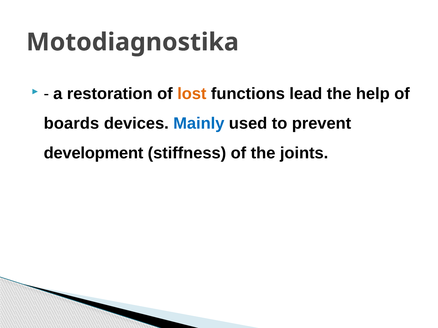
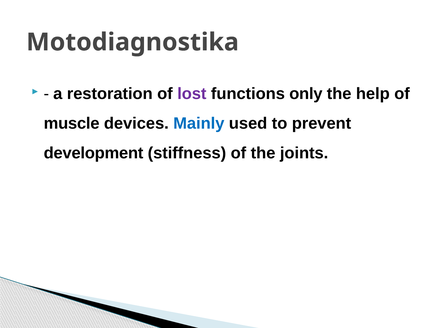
lost colour: orange -> purple
lead: lead -> only
boards: boards -> muscle
